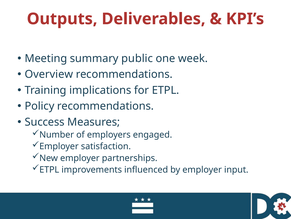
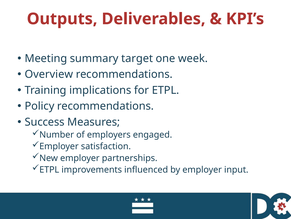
public: public -> target
